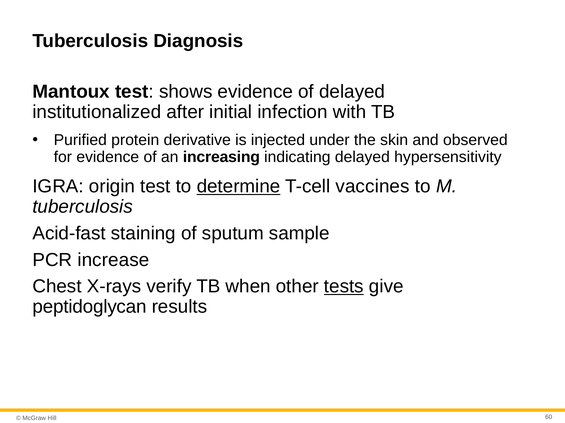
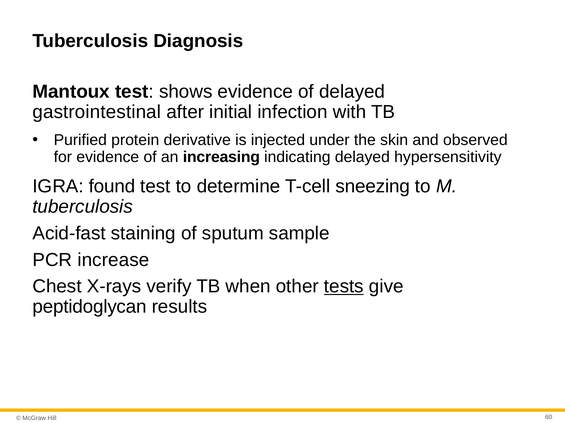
institutionalized: institutionalized -> gastrointestinal
origin: origin -> found
determine underline: present -> none
vaccines: vaccines -> sneezing
